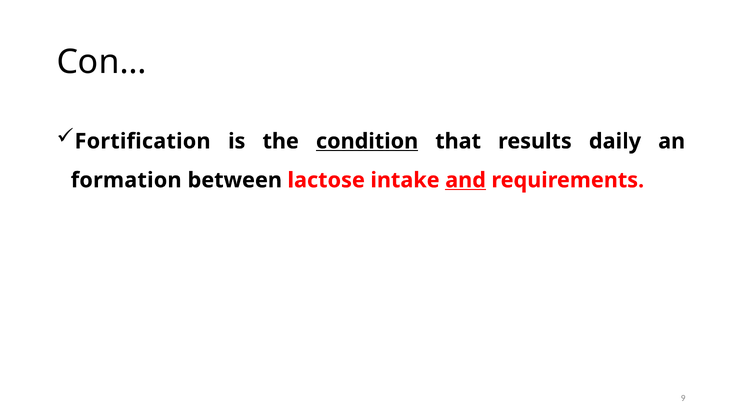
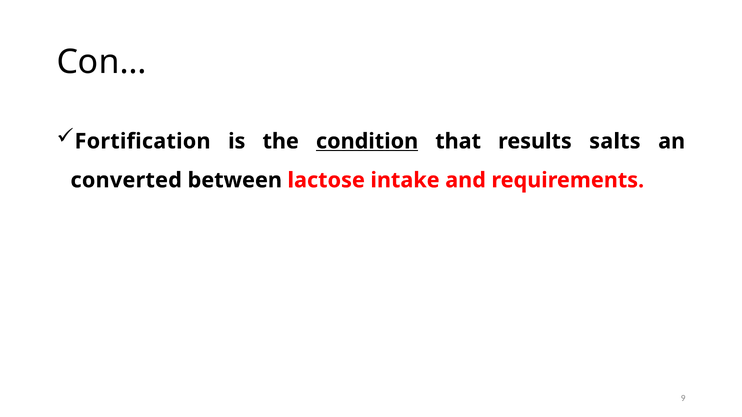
daily: daily -> salts
formation: formation -> converted
and underline: present -> none
